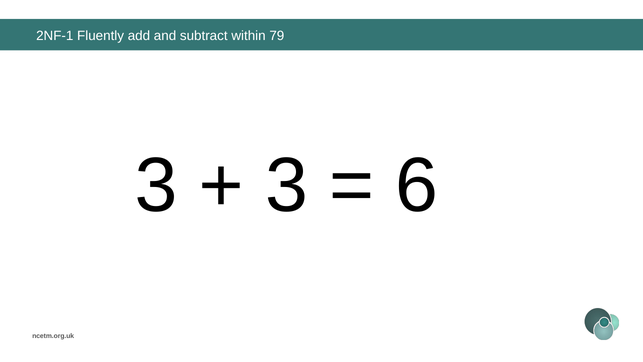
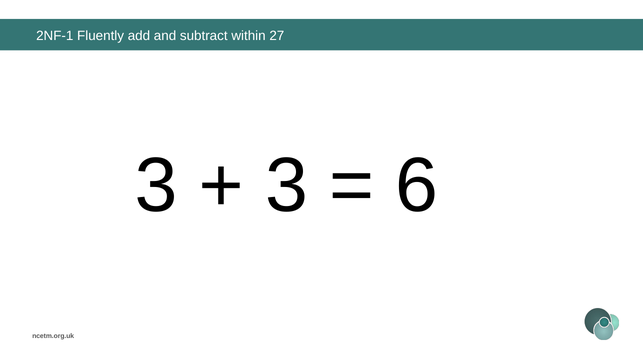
79: 79 -> 27
